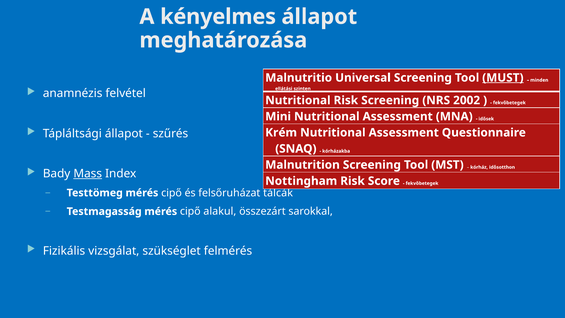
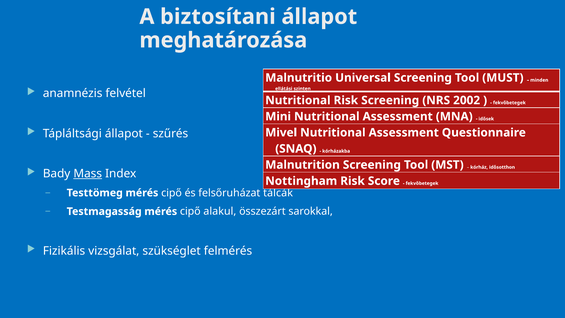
kényelmes: kényelmes -> biztosítani
MUST underline: present -> none
Krém: Krém -> Mivel
